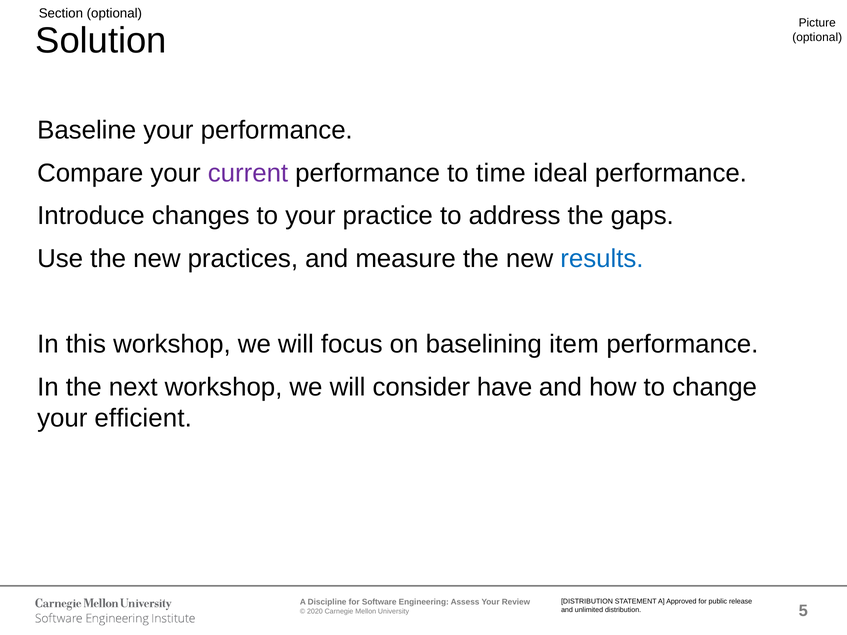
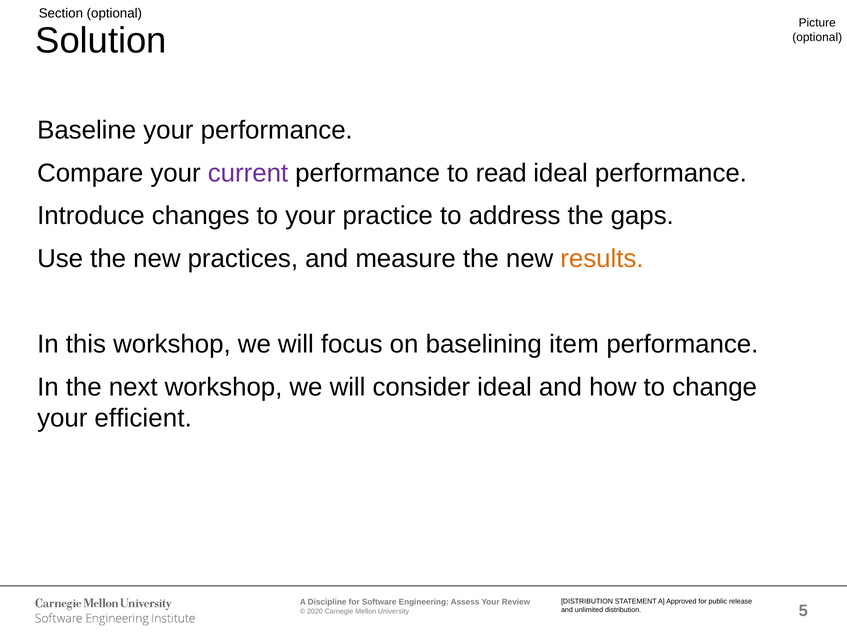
time: time -> read
results colour: blue -> orange
consider have: have -> ideal
